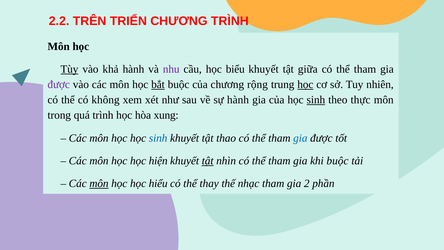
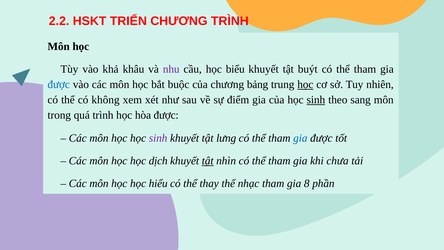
TRÊN: TRÊN -> HSKT
Tùy underline: present -> none
khả hành: hành -> khâu
giữa: giữa -> buýt
được at (59, 85) colour: purple -> blue
bắt underline: present -> none
rộng: rộng -> bảng
sự hành: hành -> điểm
thực: thực -> sang
hòa xung: xung -> được
sinh at (158, 138) colour: blue -> purple
thao: thao -> lưng
hiện: hiện -> dịch
khi buộc: buộc -> chưa
môn at (99, 183) underline: present -> none
2: 2 -> 8
